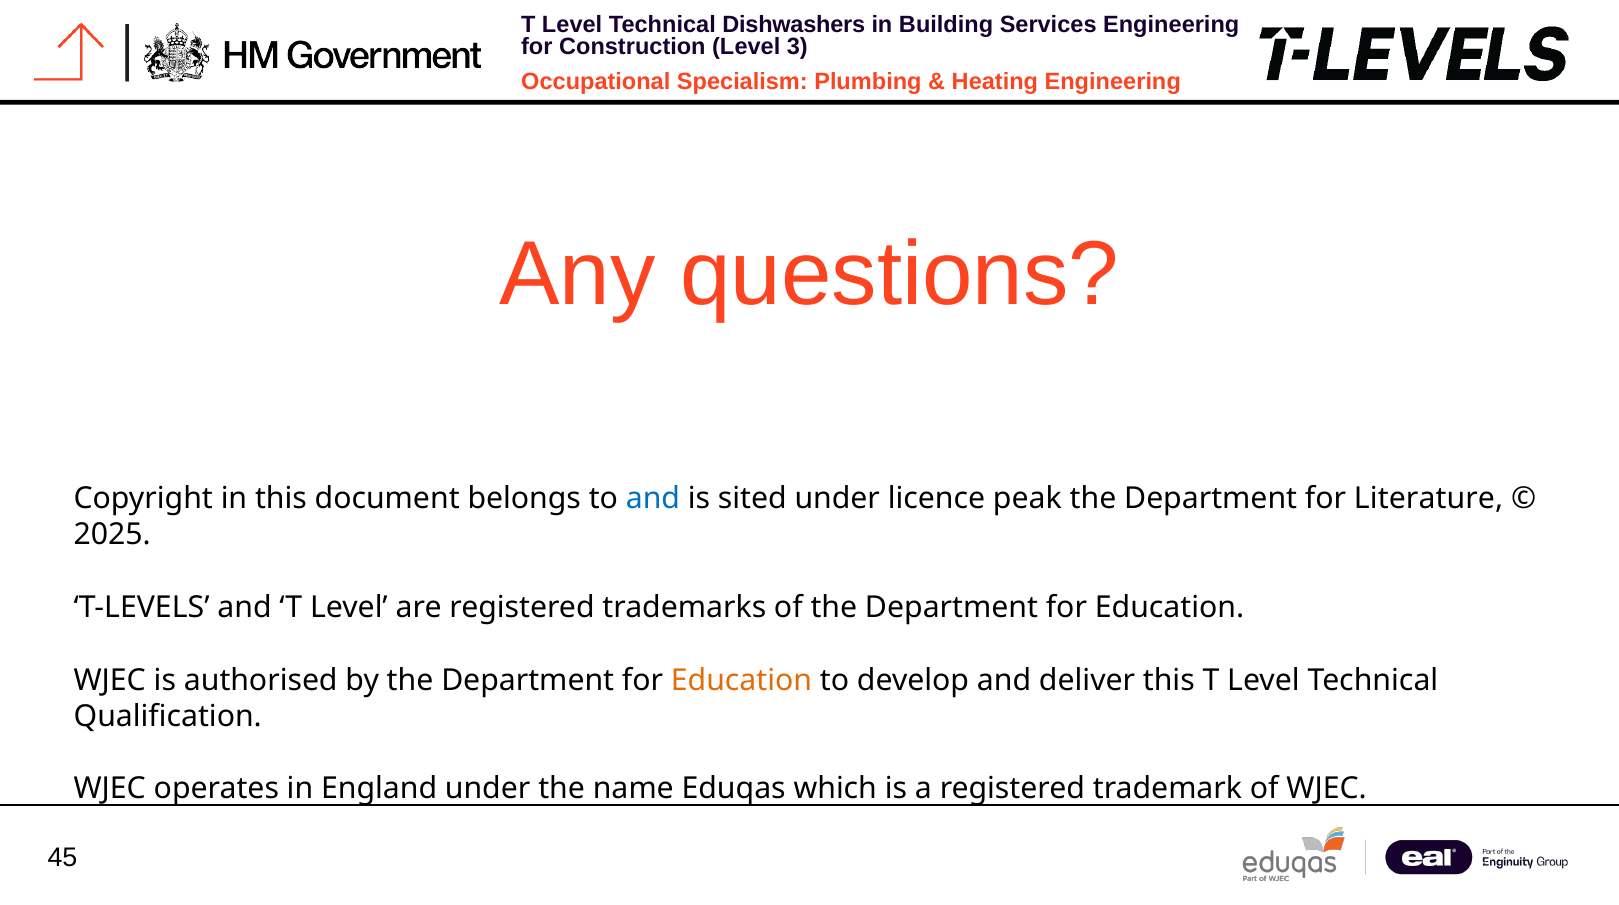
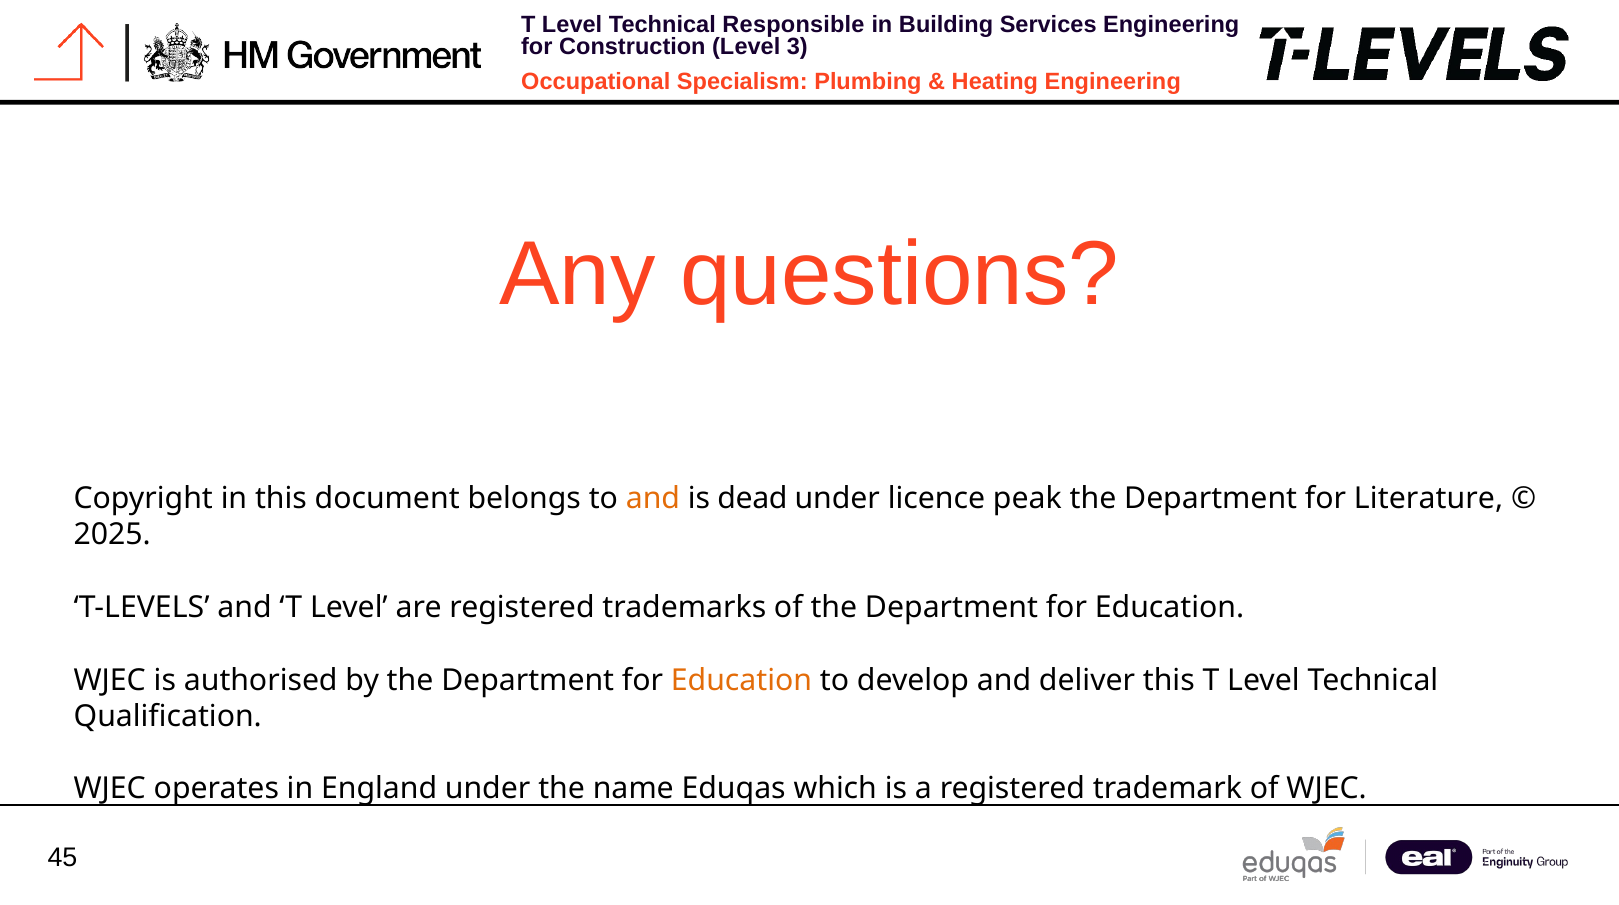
Dishwashers: Dishwashers -> Responsible
and at (653, 499) colour: blue -> orange
sited: sited -> dead
